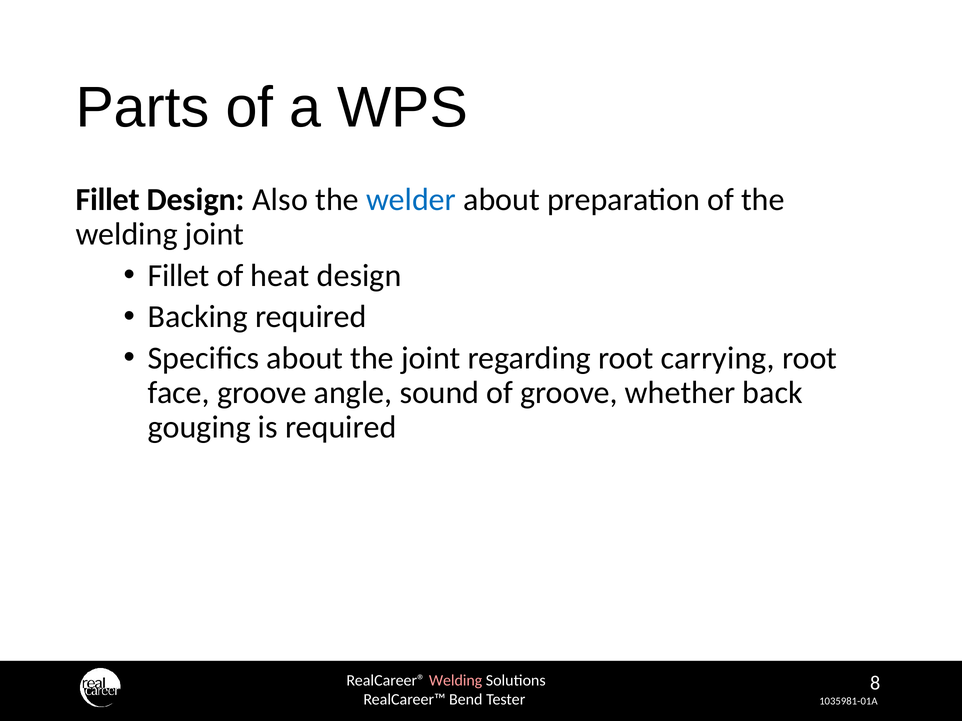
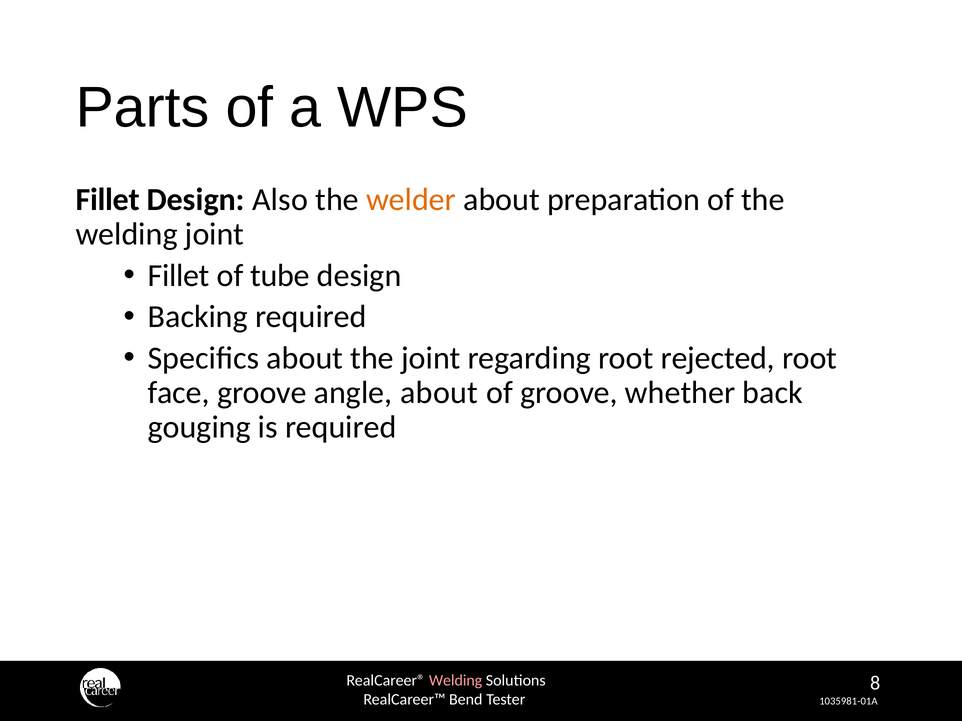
welder colour: blue -> orange
heat: heat -> tube
carrying: carrying -> rejected
angle sound: sound -> about
